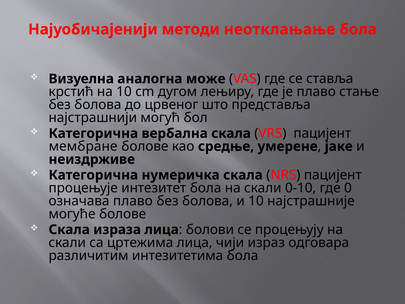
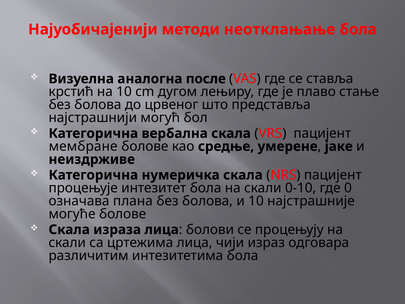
може: може -> после
означава плаво: плаво -> плана
